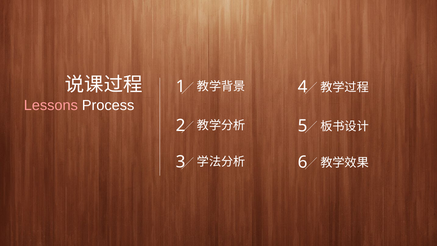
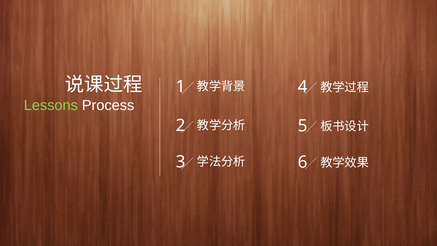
Lessons colour: pink -> light green
